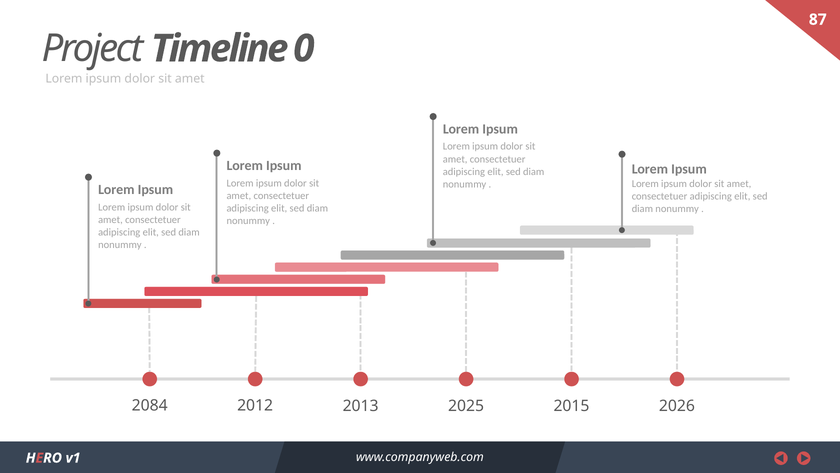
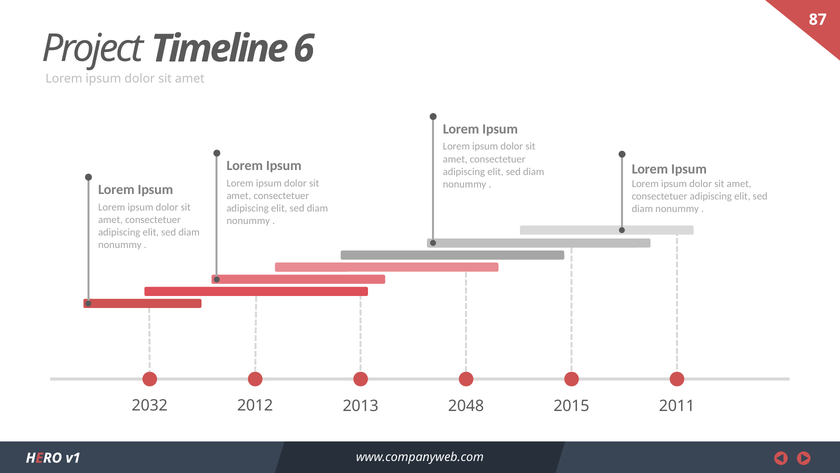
0: 0 -> 6
2084: 2084 -> 2032
2025: 2025 -> 2048
2026: 2026 -> 2011
